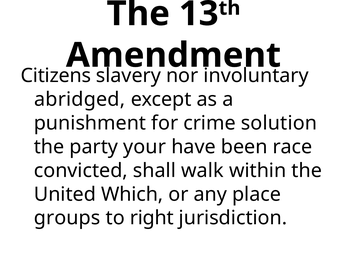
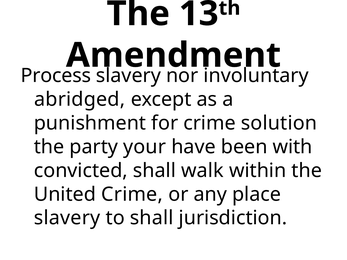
Citizens: Citizens -> Process
race: race -> with
United Which: Which -> Crime
groups at (67, 218): groups -> slavery
to right: right -> shall
